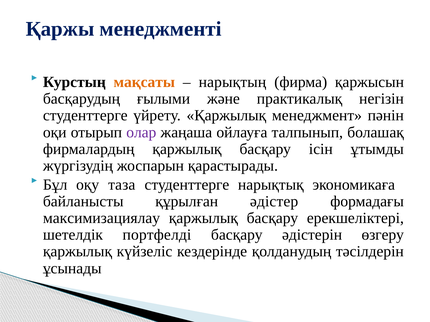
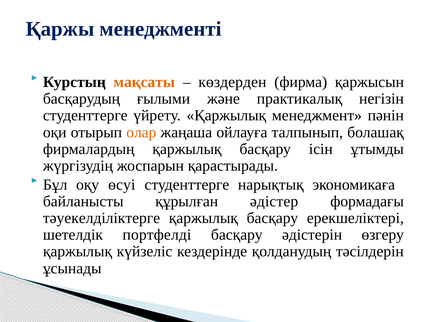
нарықтың: нарықтың -> көздерден
олар colour: purple -> orange
таза: таза -> өсуі
максимизациялау: максимизациялау -> тәуекелділіктерге
